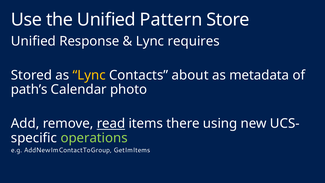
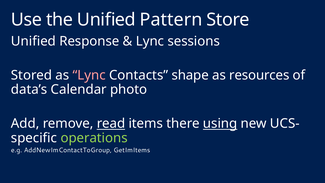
requires: requires -> sessions
Lync at (89, 75) colour: yellow -> pink
about: about -> shape
metadata: metadata -> resources
path’s: path’s -> data’s
using underline: none -> present
